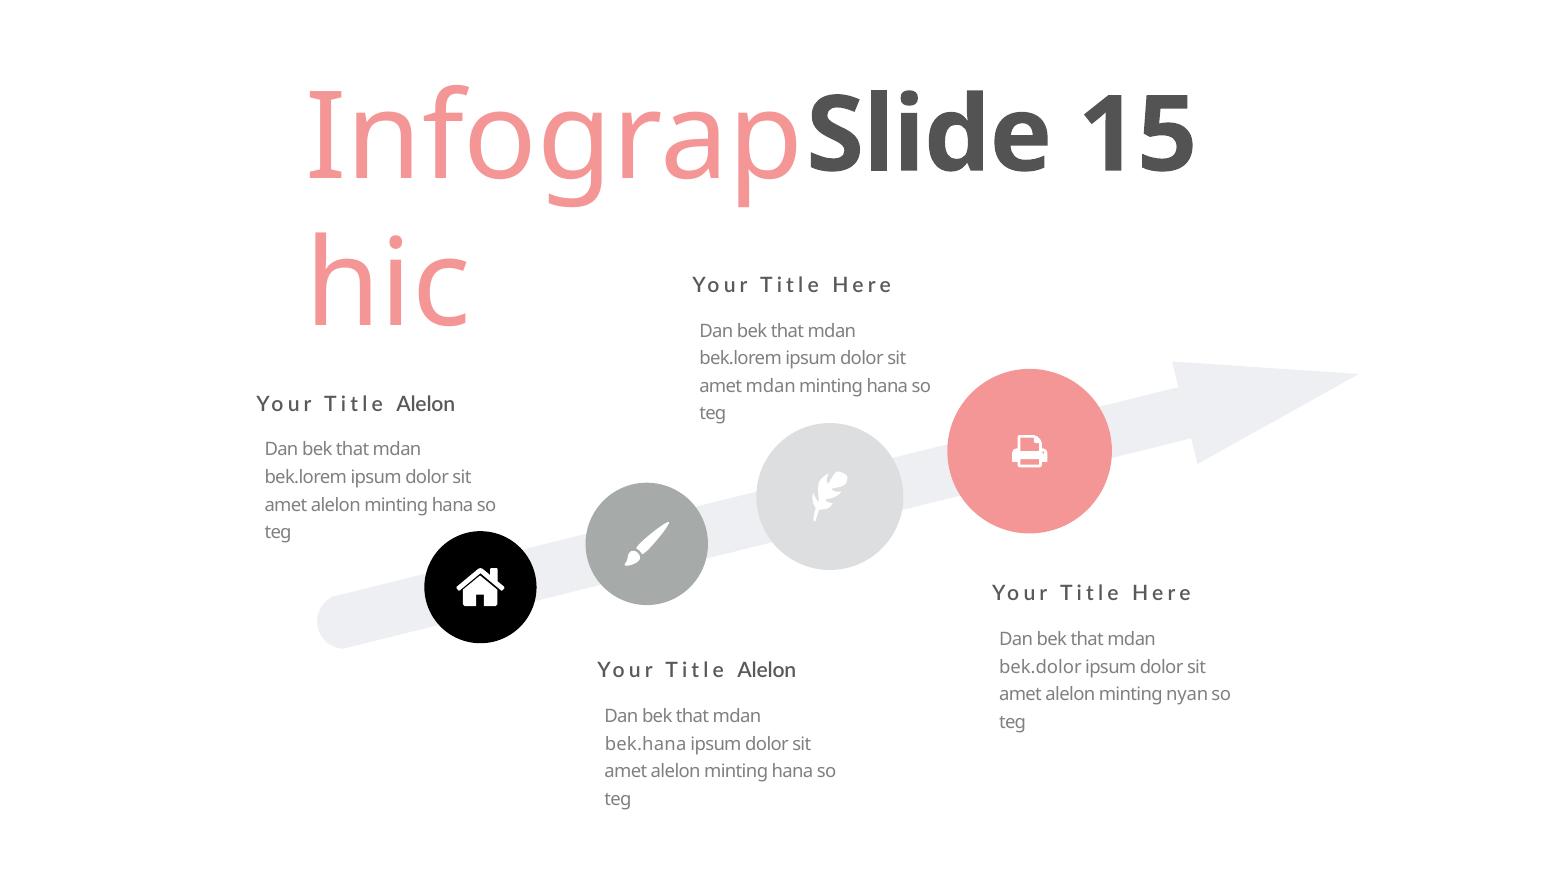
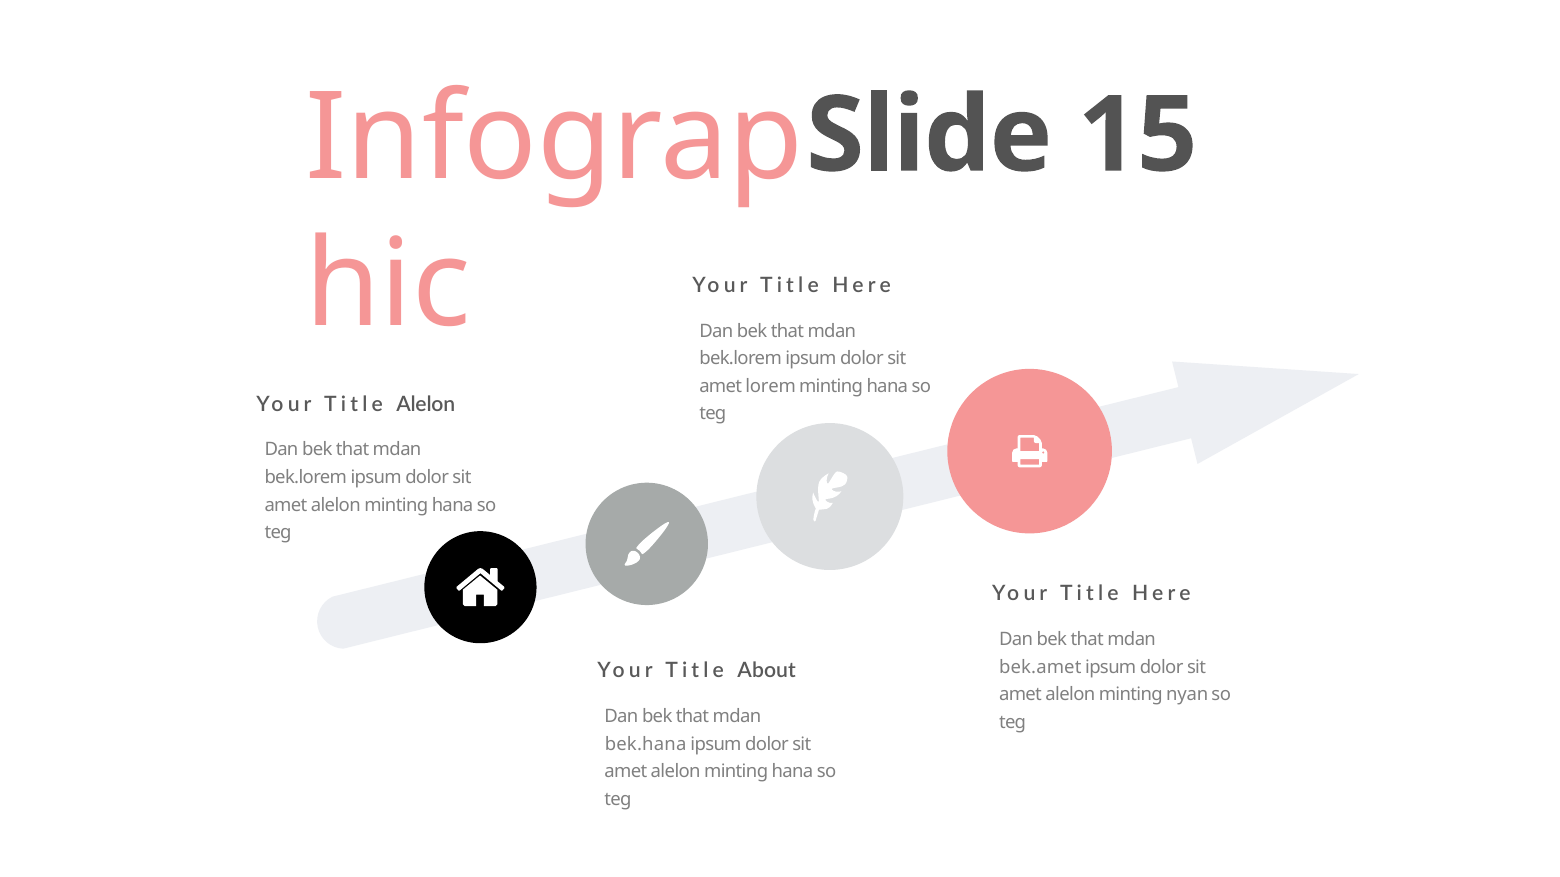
amet mdan: mdan -> lorem
bek.dolor: bek.dolor -> bek.amet
Alelon at (767, 671): Alelon -> About
